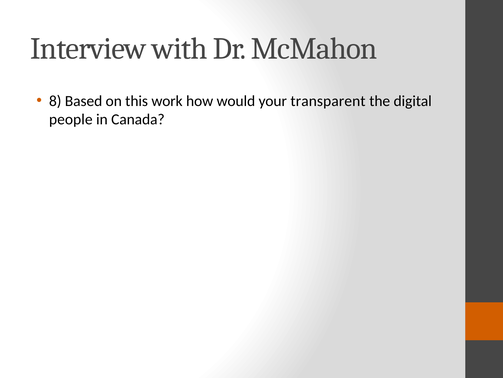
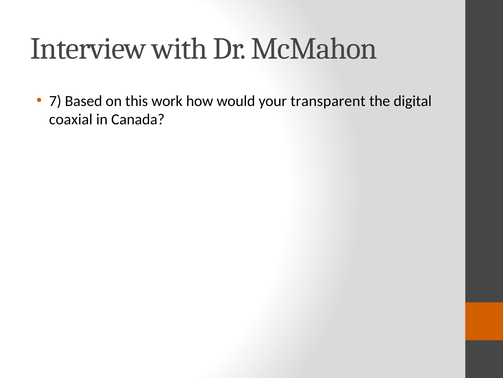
8: 8 -> 7
people: people -> coaxial
